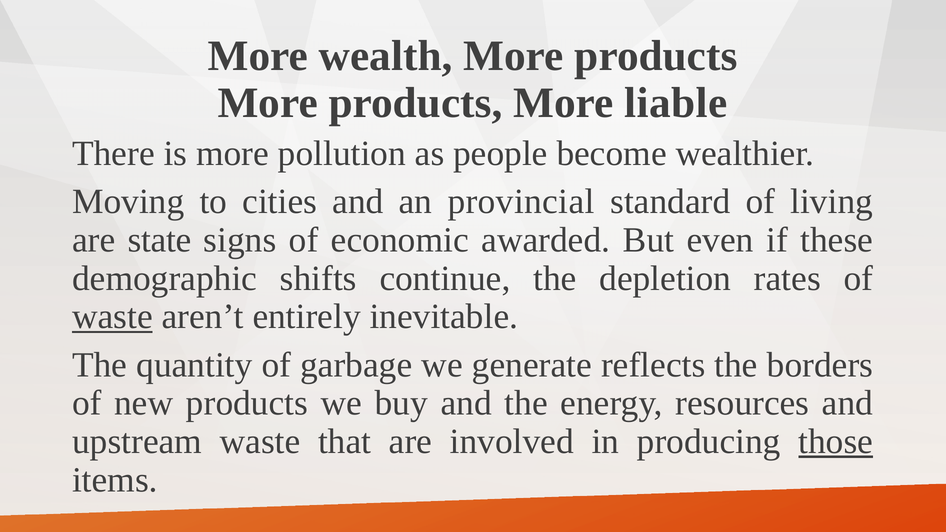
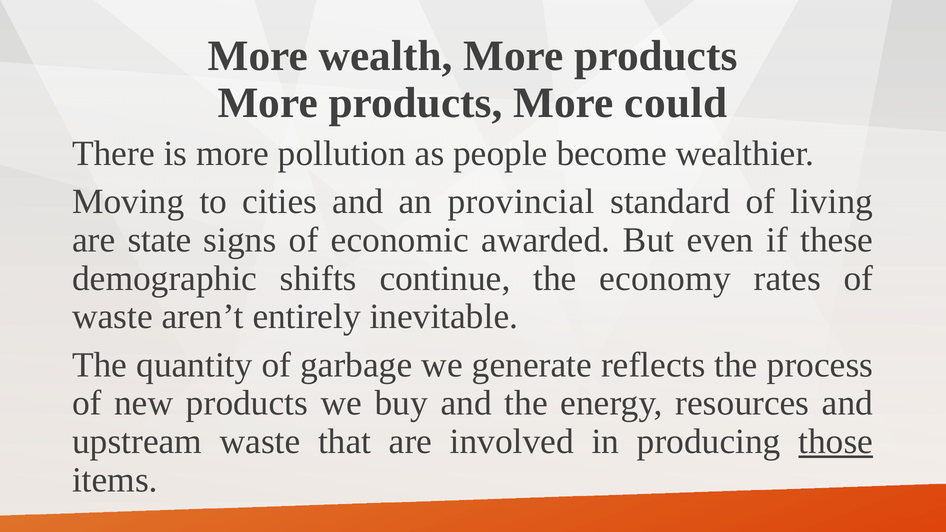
liable: liable -> could
depletion: depletion -> economy
waste at (112, 317) underline: present -> none
borders: borders -> process
